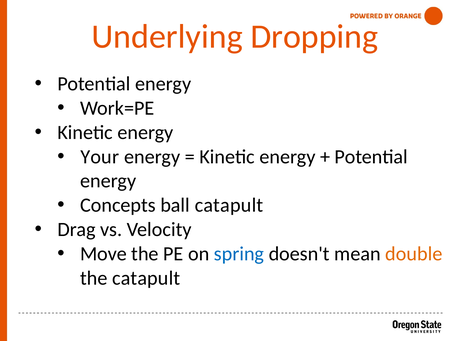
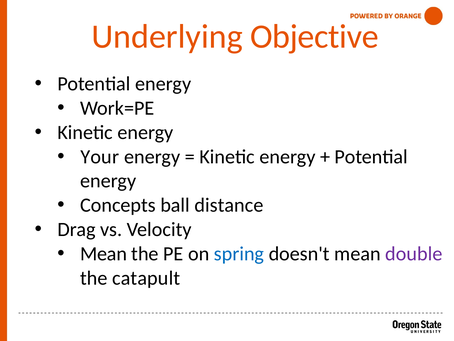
Dropping: Dropping -> Objective
ball catapult: catapult -> distance
Move at (103, 253): Move -> Mean
double colour: orange -> purple
